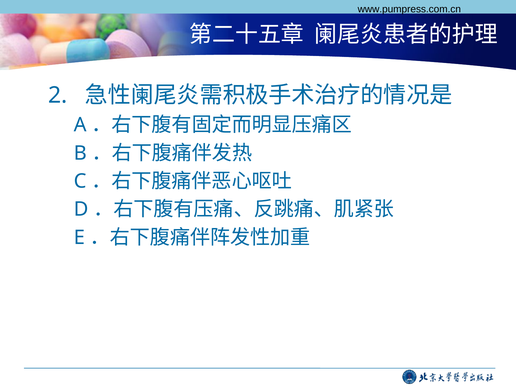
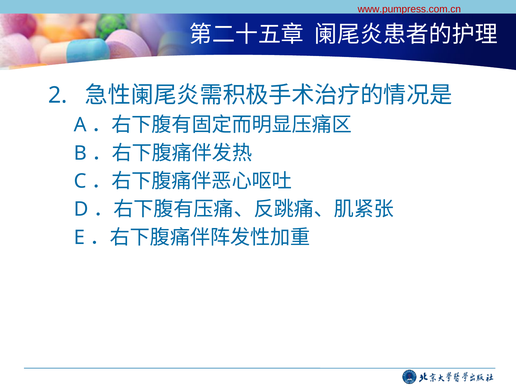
www.pumpress.com.cn colour: black -> red
